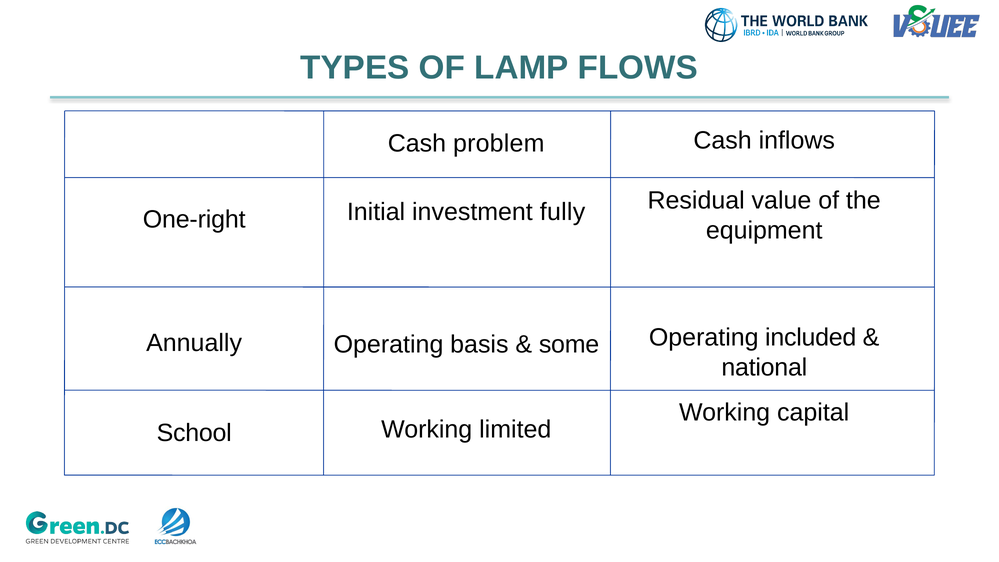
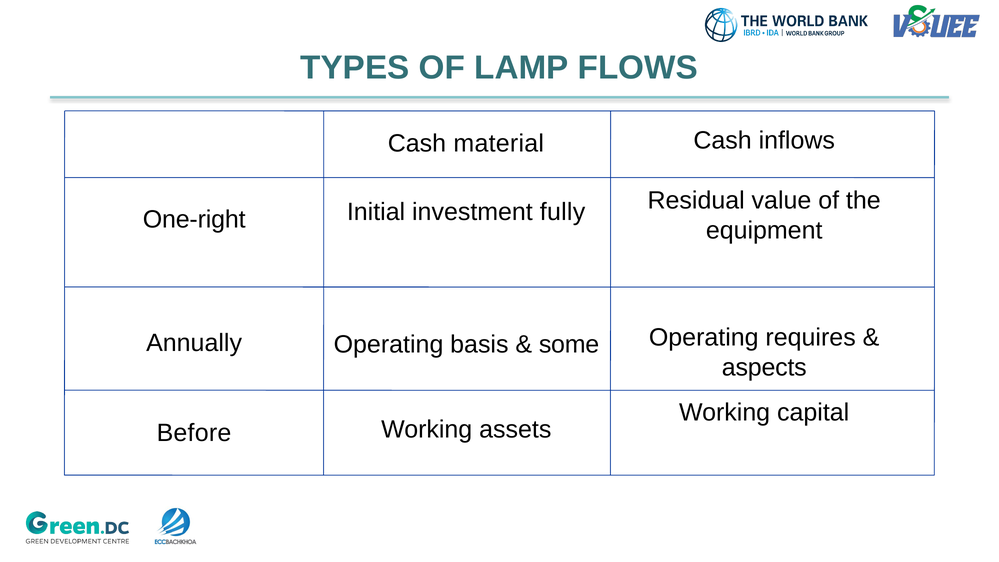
problem: problem -> material
included: included -> requires
national: national -> aspects
limited: limited -> assets
School: School -> Before
